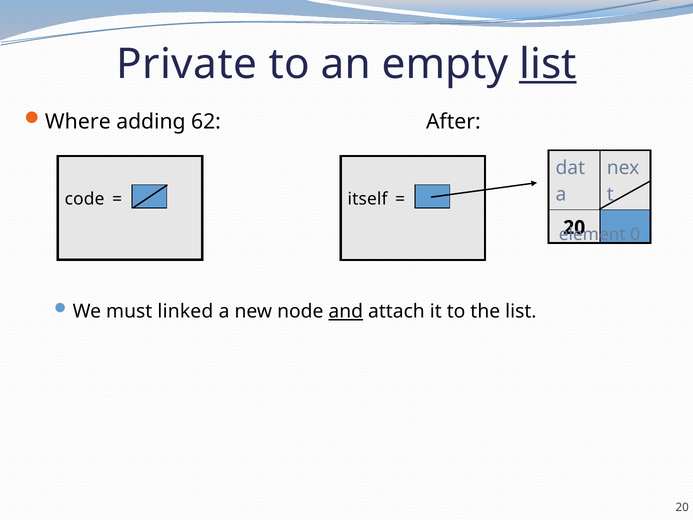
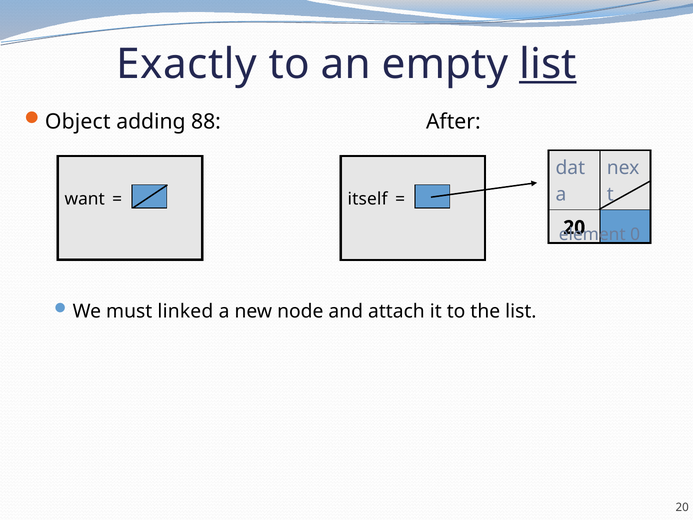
Private: Private -> Exactly
Where: Where -> Object
62: 62 -> 88
code: code -> want
and underline: present -> none
